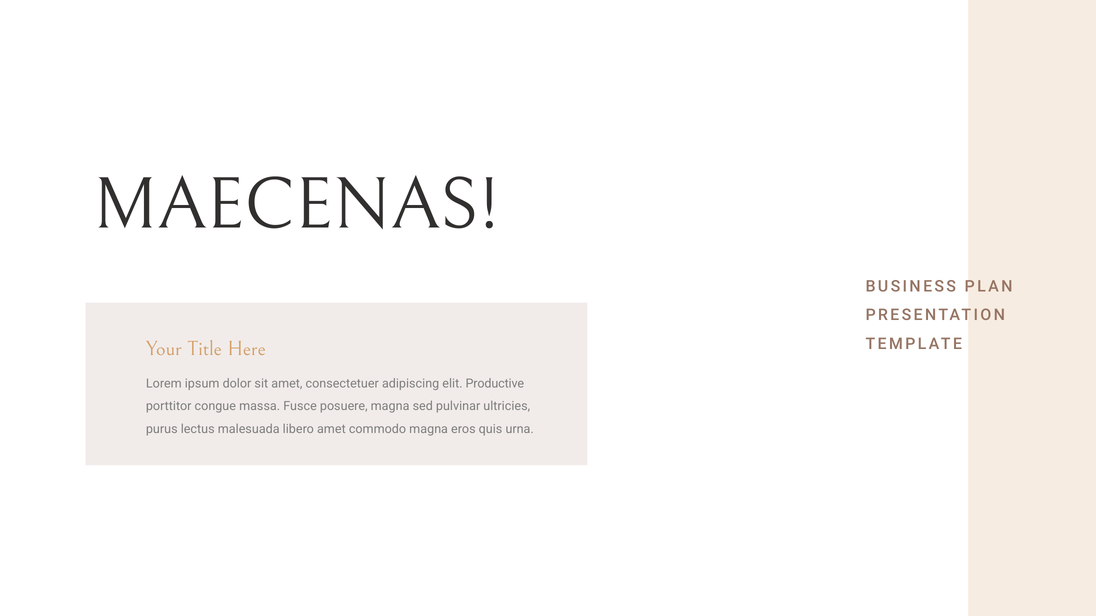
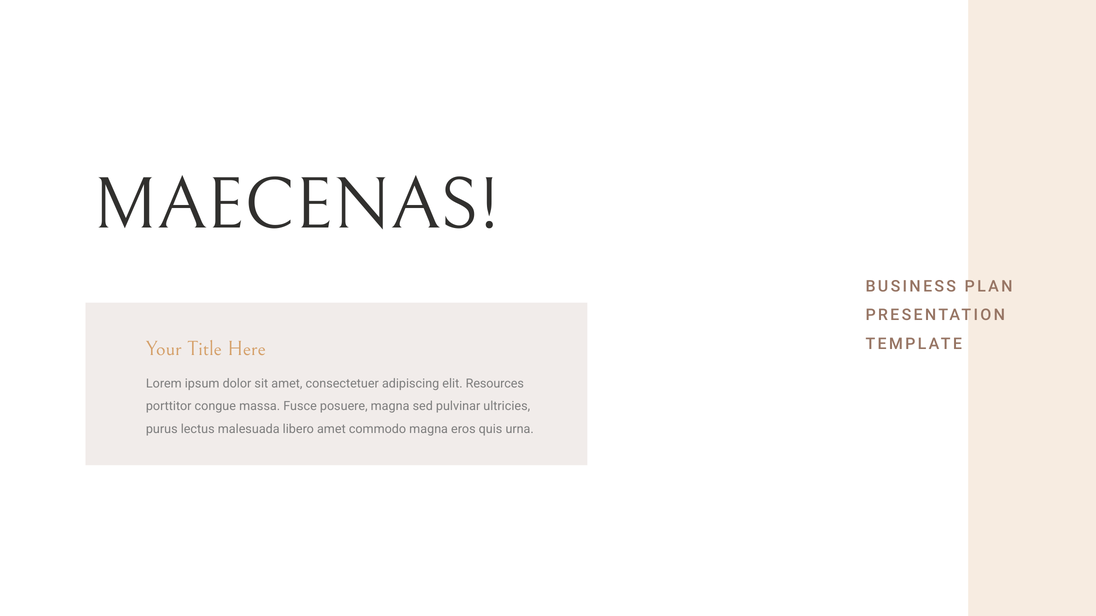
Productive: Productive -> Resources
